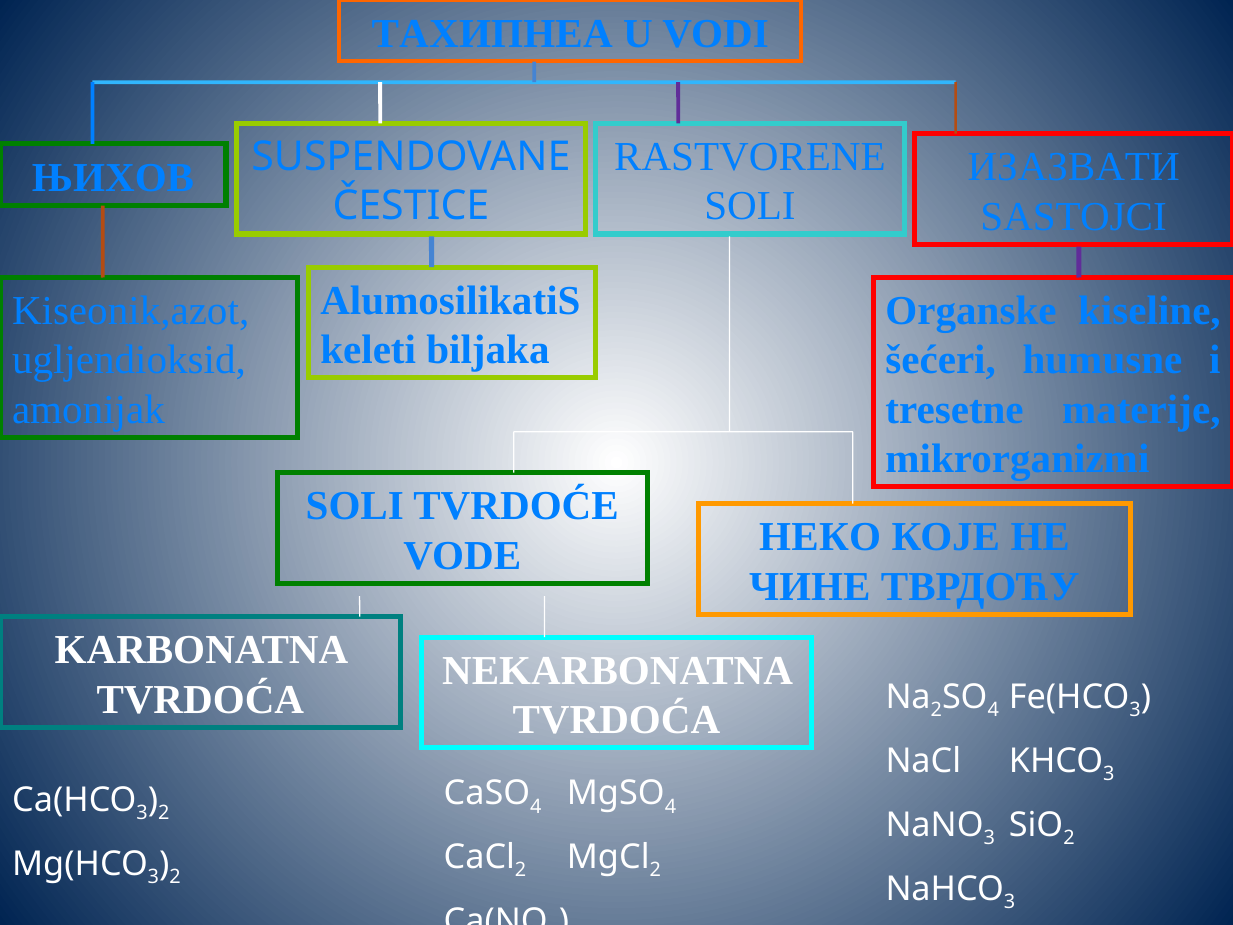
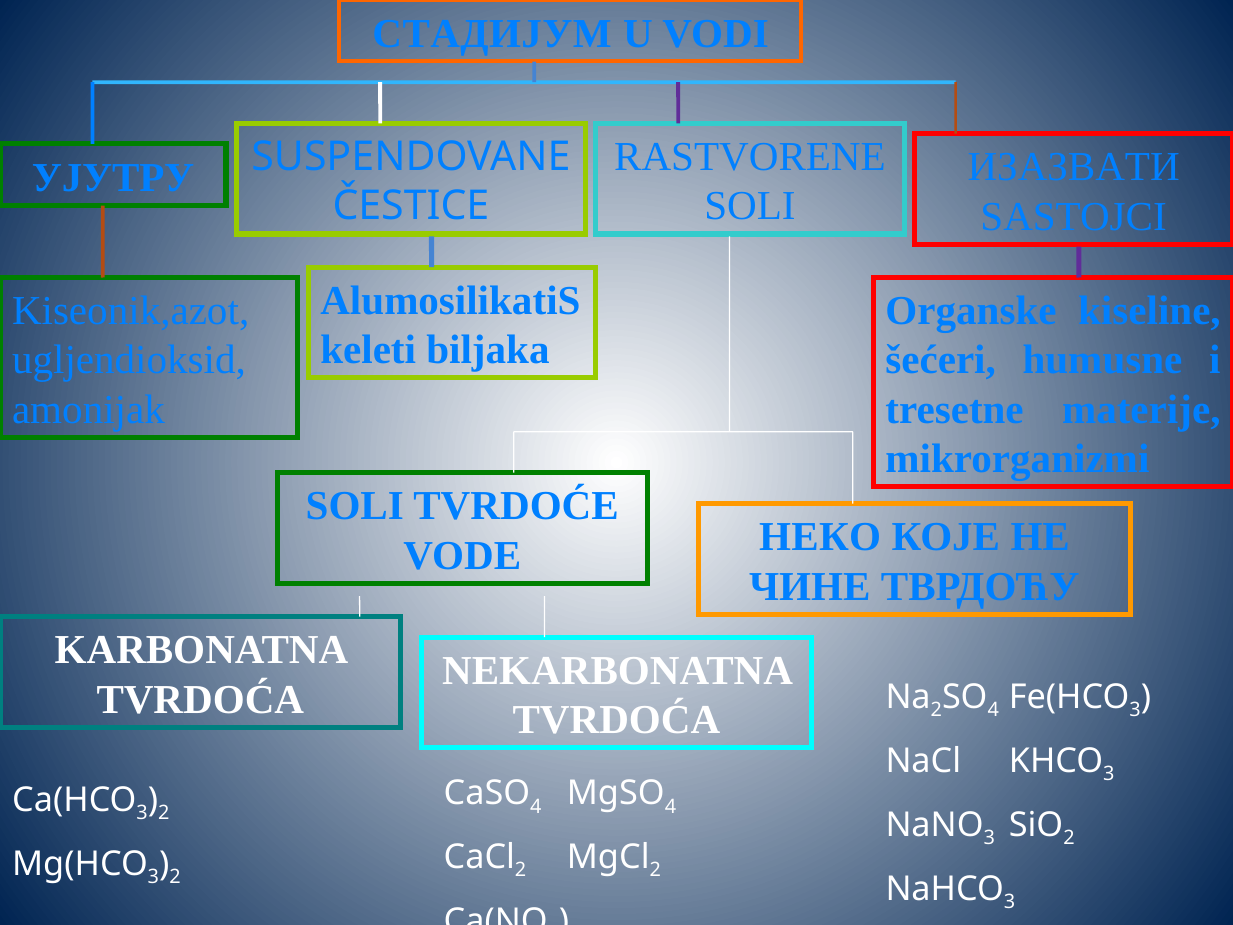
ТАХИПНЕА: ТАХИПНЕА -> СТАДИЈУМ
ЊИХОВ: ЊИХОВ -> УЈУТРУ
